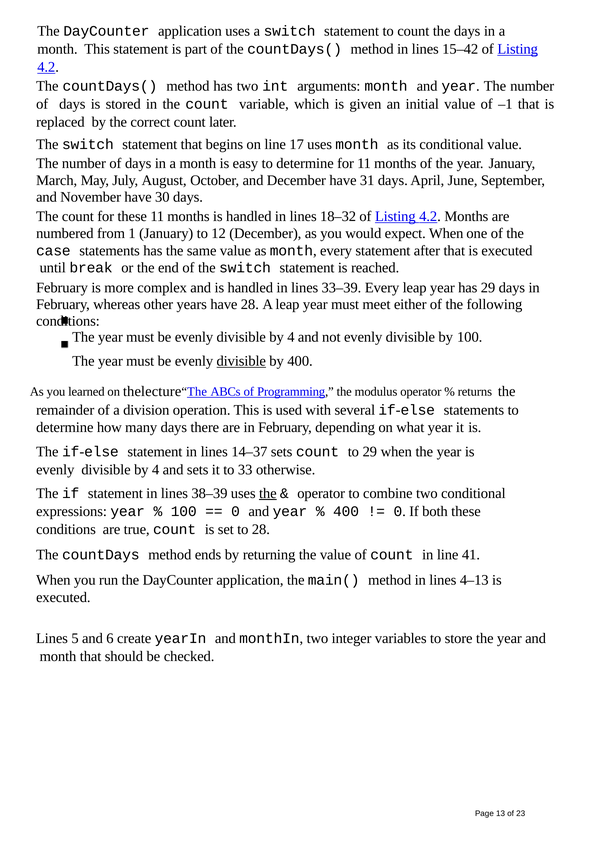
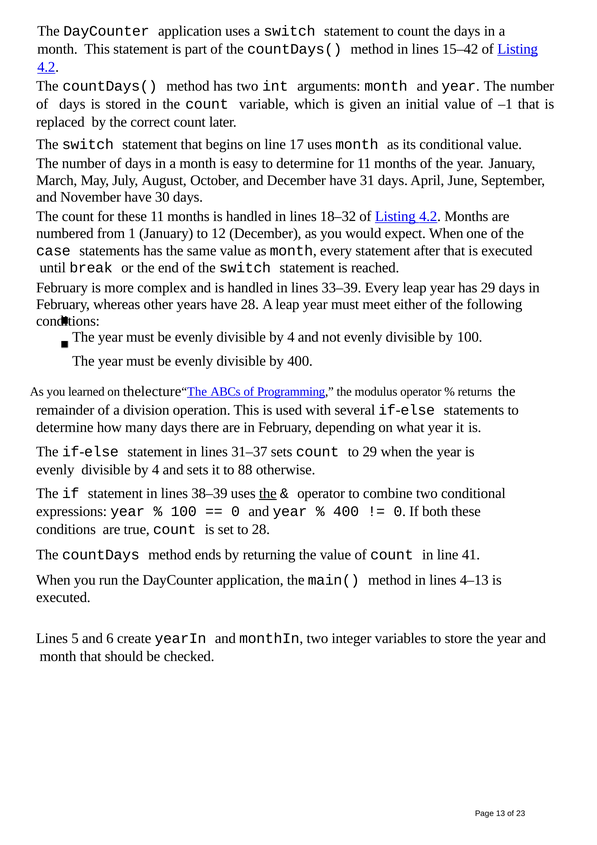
divisible at (241, 361) underline: present -> none
14–37: 14–37 -> 31–37
33: 33 -> 88
